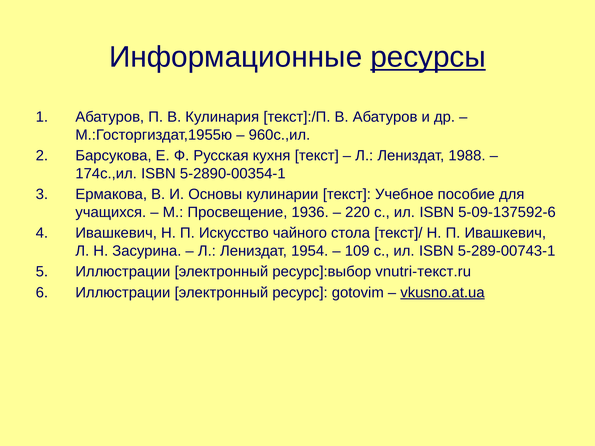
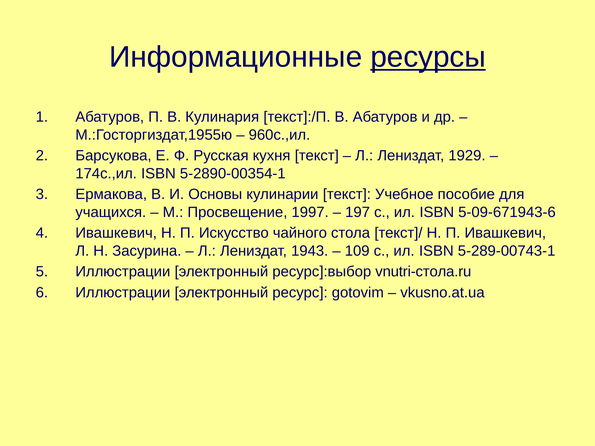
1988: 1988 -> 1929
1936: 1936 -> 1997
220: 220 -> 197
5-09-137592-6: 5-09-137592-6 -> 5-09-671943-6
1954: 1954 -> 1943
vnutri-текст.ru: vnutri-текст.ru -> vnutri-стола.ru
vkusno.at.ua underline: present -> none
